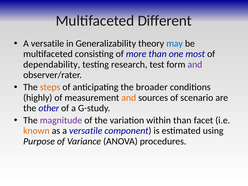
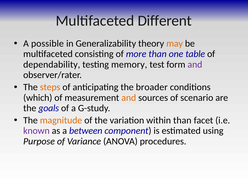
versatile at (48, 44): versatile -> possible
may colour: blue -> orange
most: most -> table
research: research -> memory
highly: highly -> which
other: other -> goals
magnitude colour: purple -> orange
known colour: orange -> purple
as a versatile: versatile -> between
